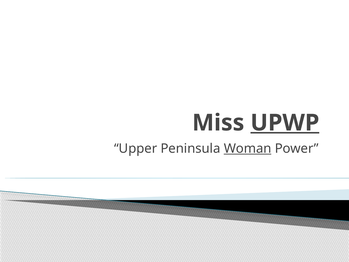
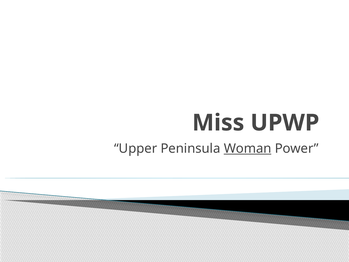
UPWP underline: present -> none
